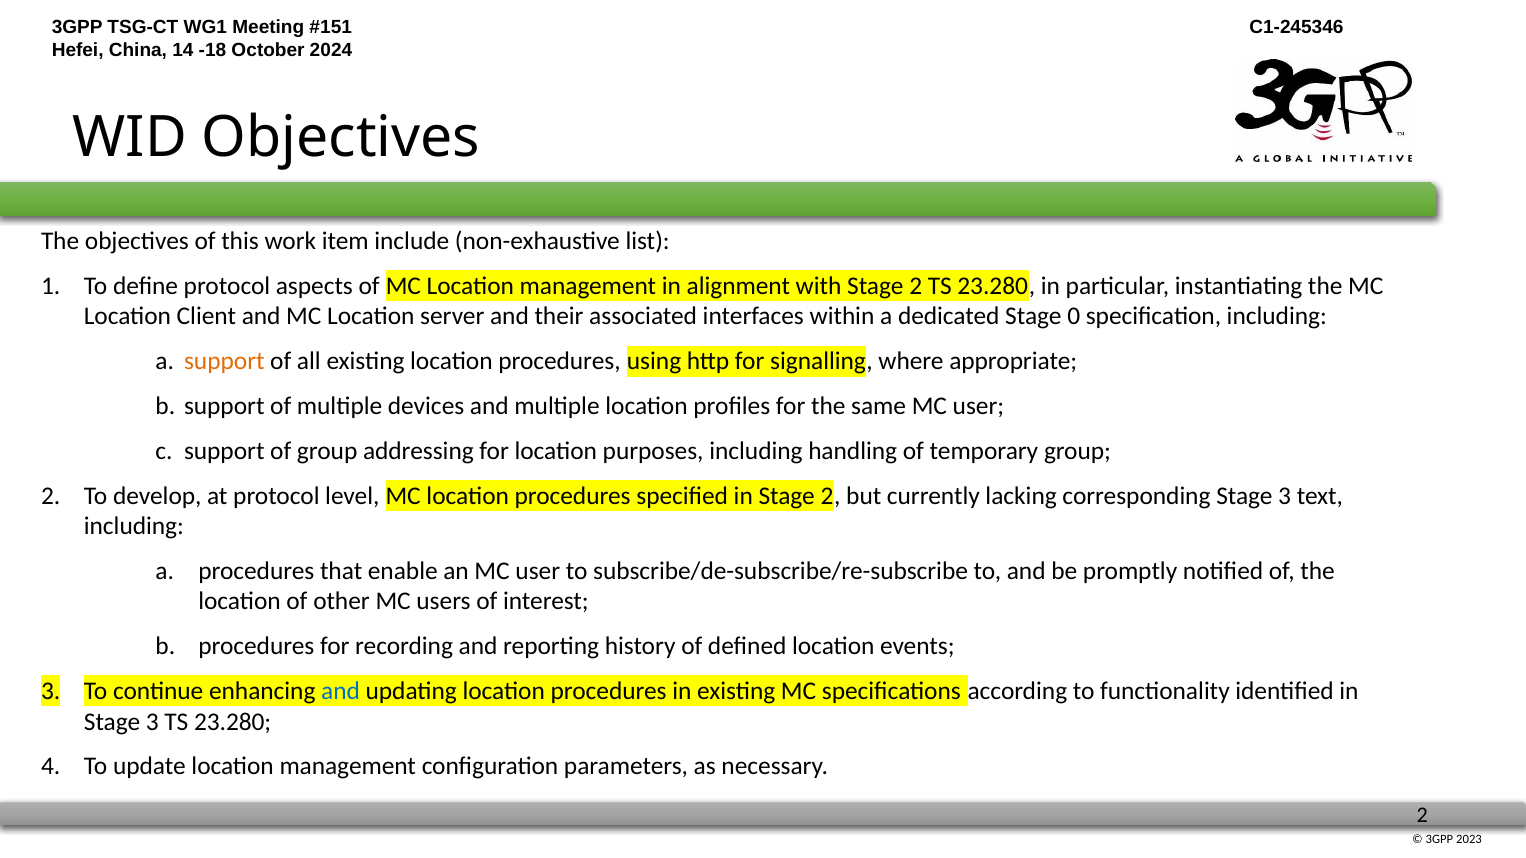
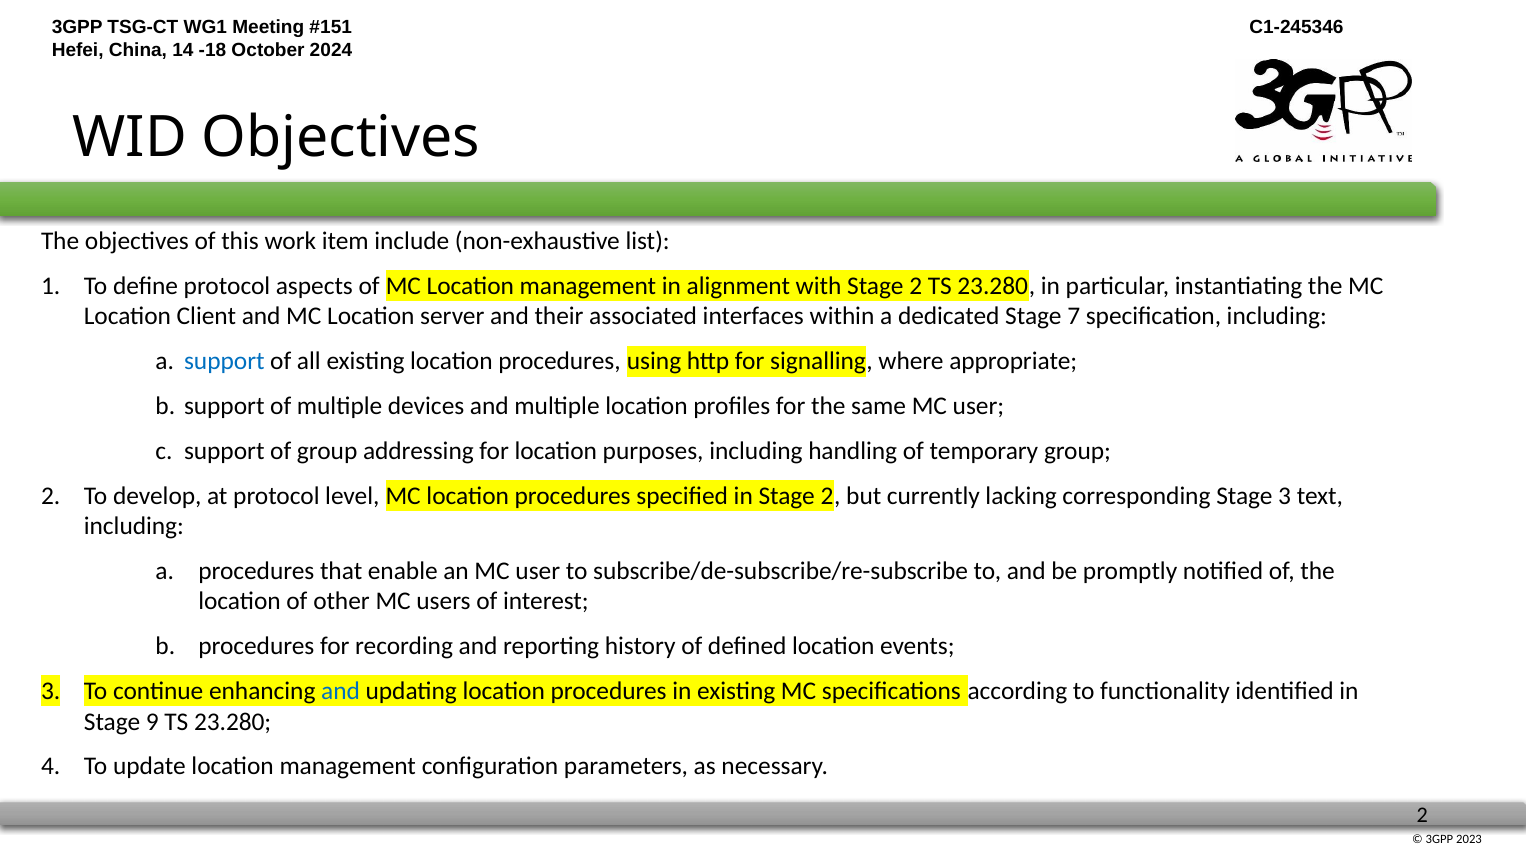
0: 0 -> 7
support at (224, 361) colour: orange -> blue
3 at (152, 722): 3 -> 9
